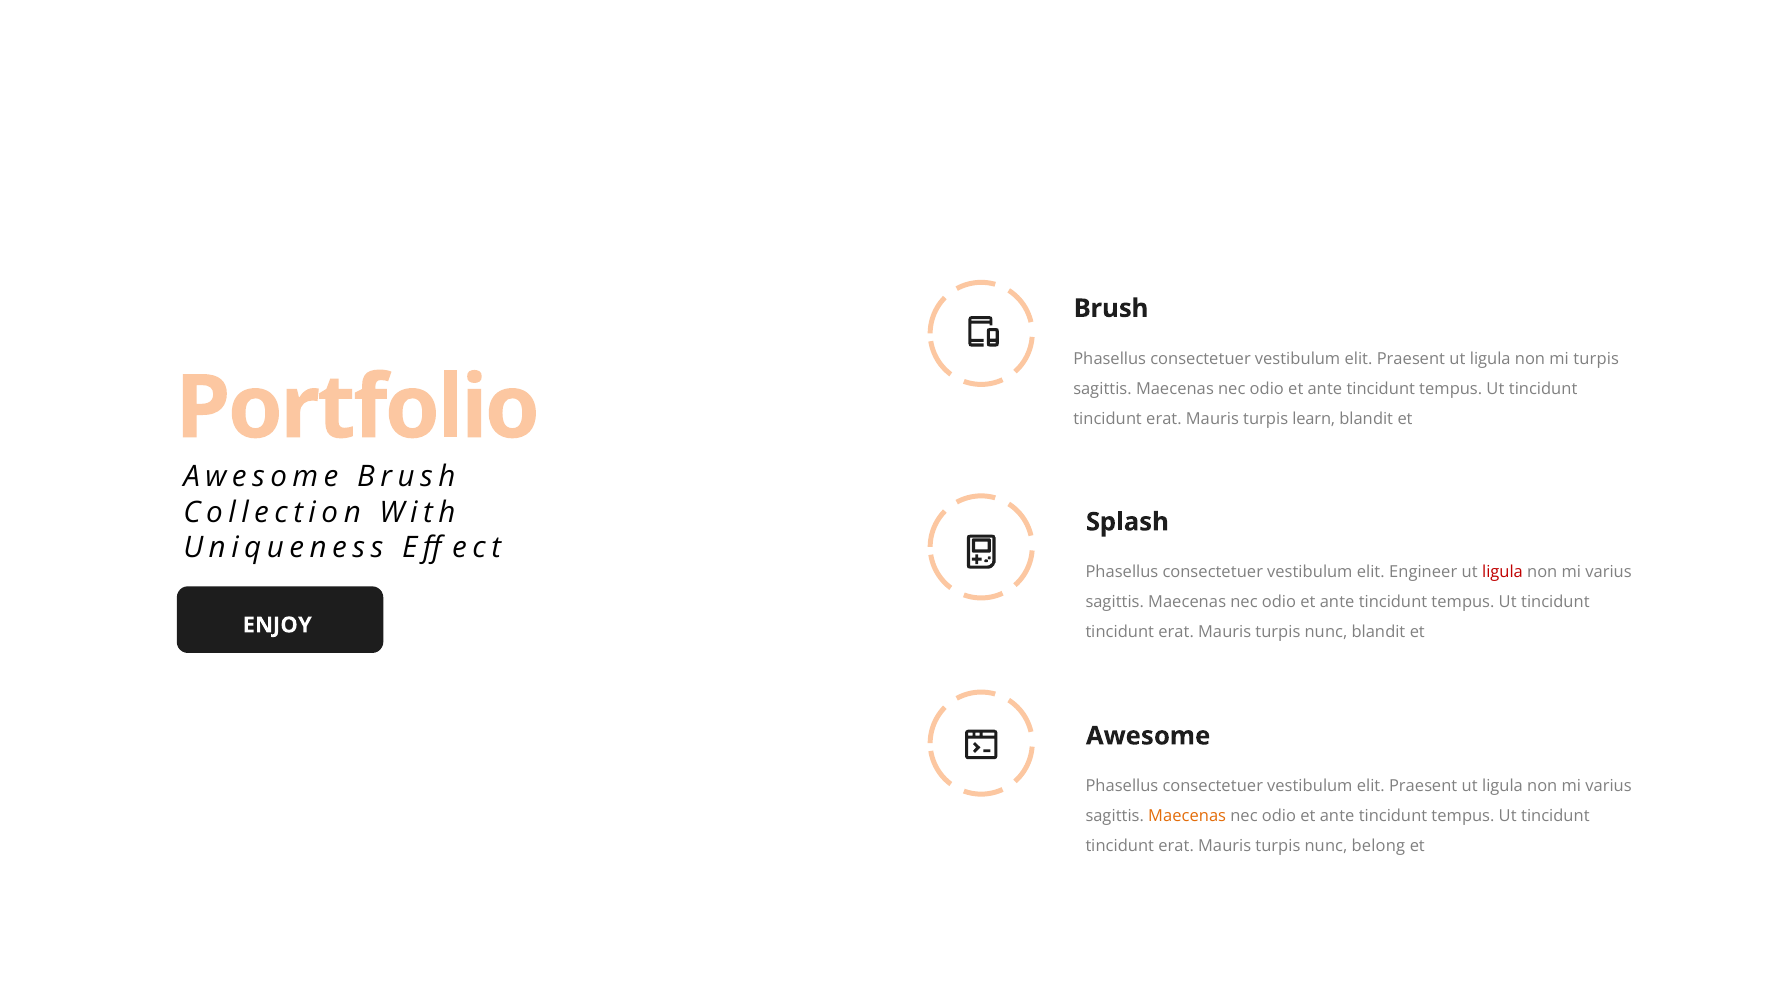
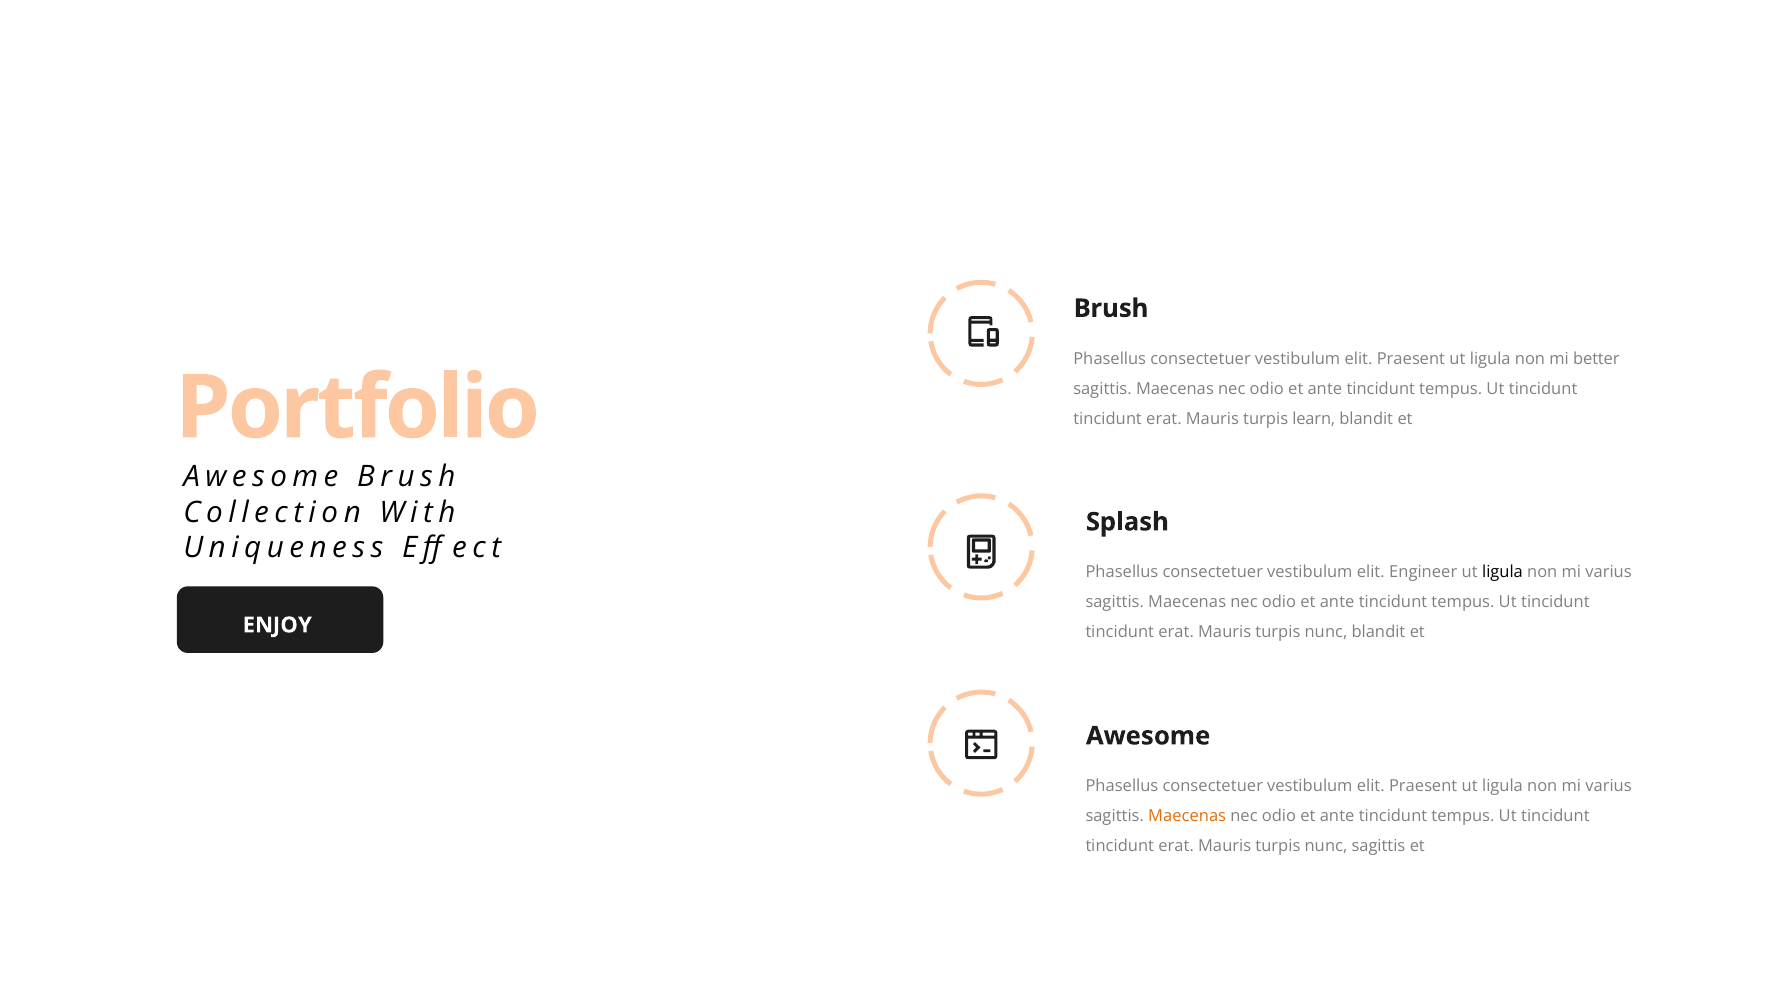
mi turpis: turpis -> better
ligula at (1502, 572) colour: red -> black
nunc belong: belong -> sagittis
